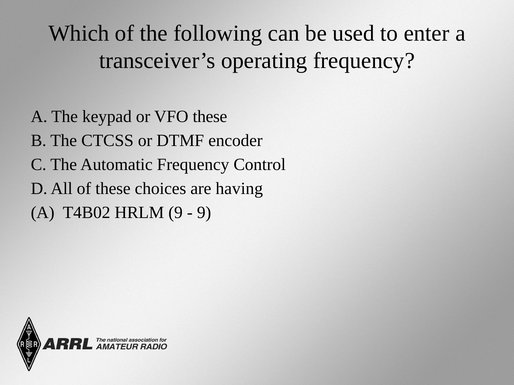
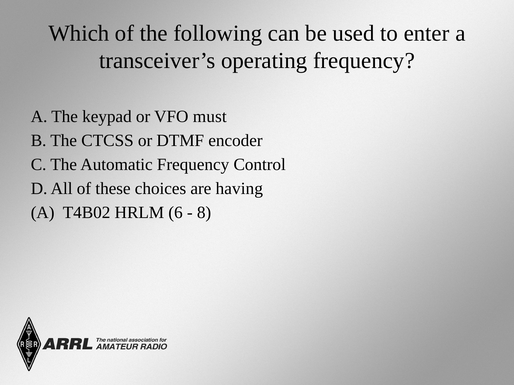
VFO these: these -> must
HRLM 9: 9 -> 6
9 at (204, 213): 9 -> 8
